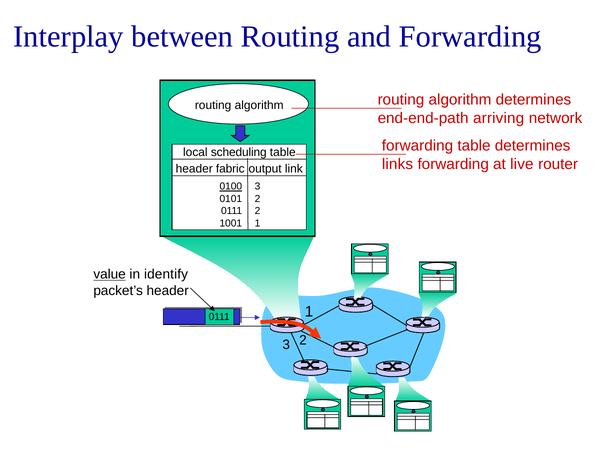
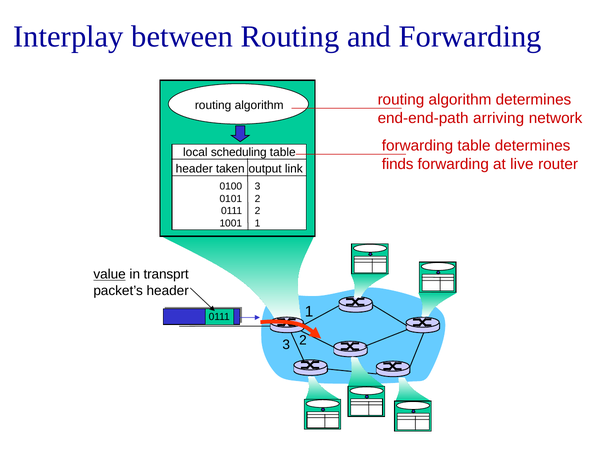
links: links -> finds
fabric: fabric -> taken
0100 underline: present -> none
identify: identify -> transprt
